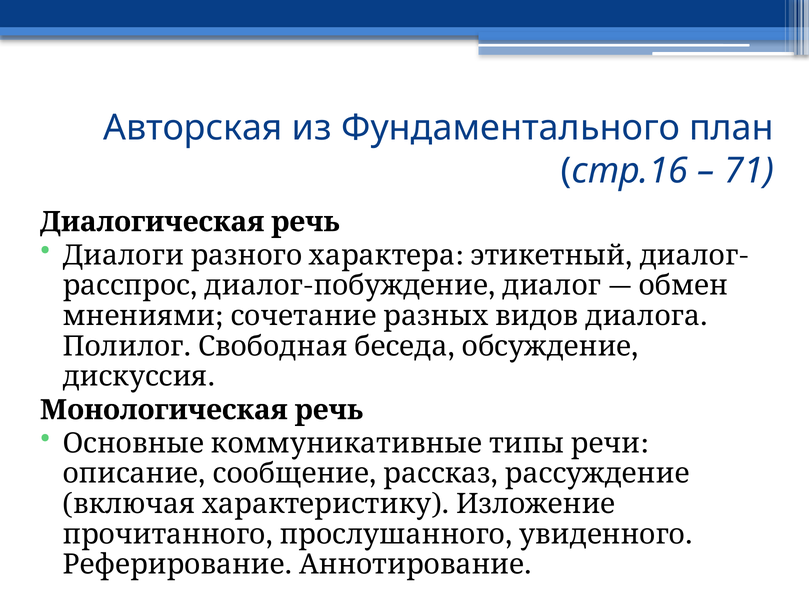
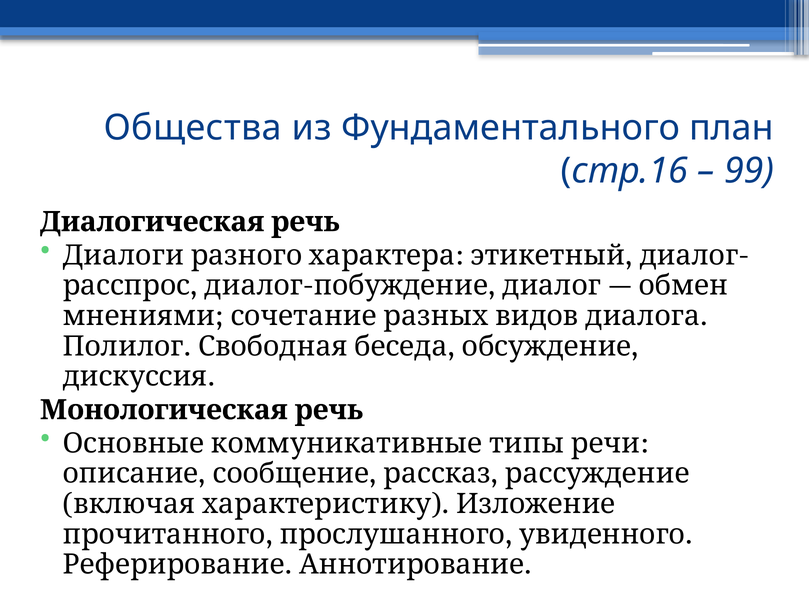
Авторская: Авторская -> Общества
71: 71 -> 99
